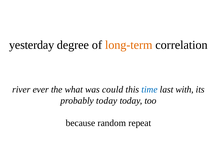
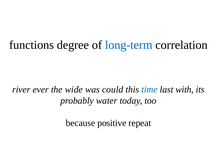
yesterday: yesterday -> functions
long-term colour: orange -> blue
what: what -> wide
probably today: today -> water
random: random -> positive
